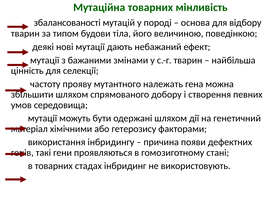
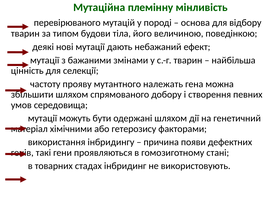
Мутаційна товарних: товарних -> племінну
збалансованості: збалансованості -> перевірюваного
